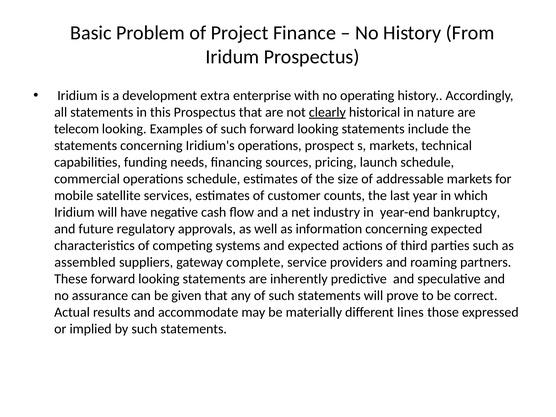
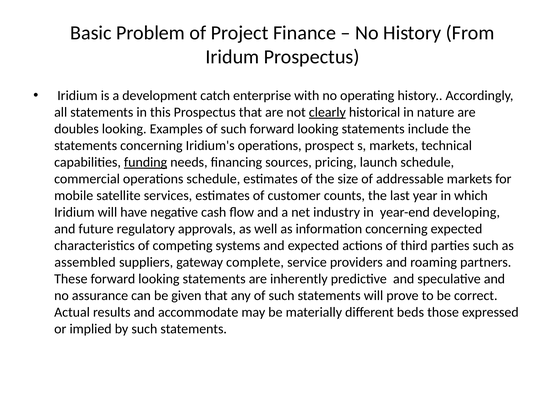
extra: extra -> catch
telecom: telecom -> doubles
funding underline: none -> present
bankruptcy: bankruptcy -> developing
lines: lines -> beds
